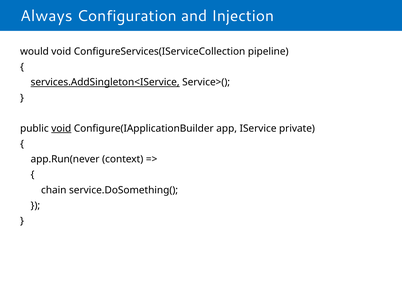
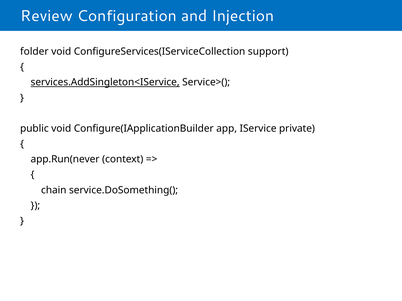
Always: Always -> Review
would: would -> folder
pipeline: pipeline -> support
void at (61, 129) underline: present -> none
